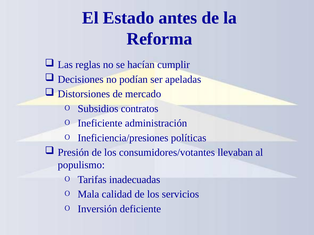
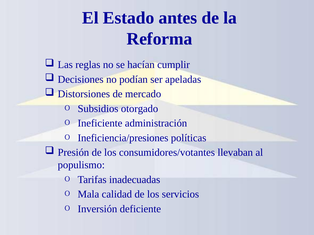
contratos: contratos -> otorgado
